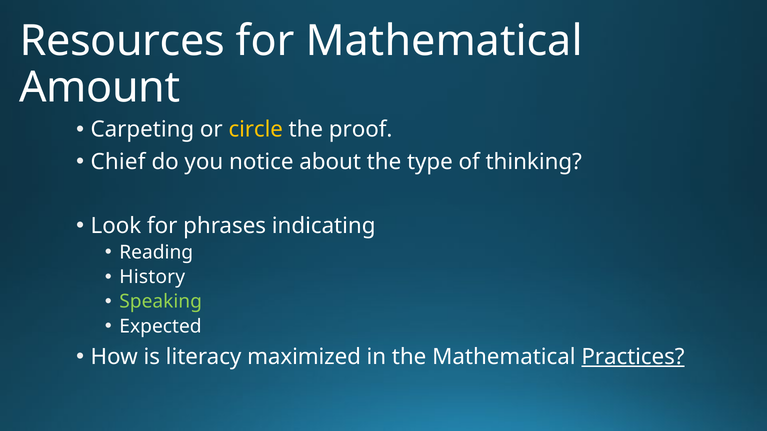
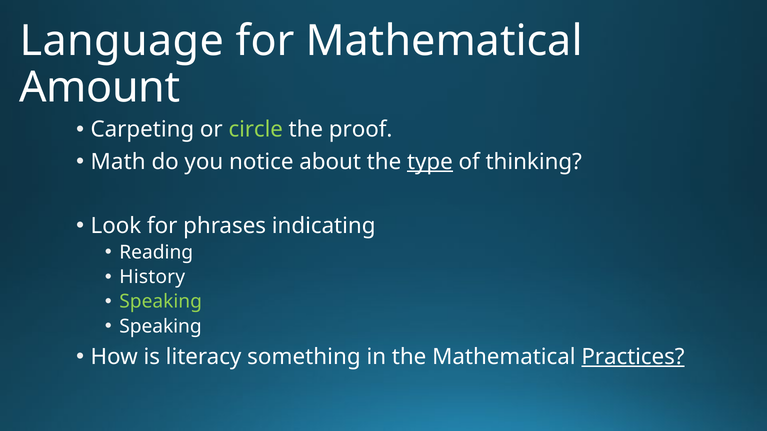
Resources: Resources -> Language
circle colour: yellow -> light green
Chief: Chief -> Math
type underline: none -> present
Expected at (160, 327): Expected -> Speaking
maximized: maximized -> something
